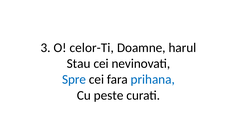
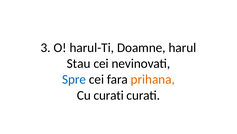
celor-Ti: celor-Ti -> harul-Ti
prihana colour: blue -> orange
Cu peste: peste -> curati
